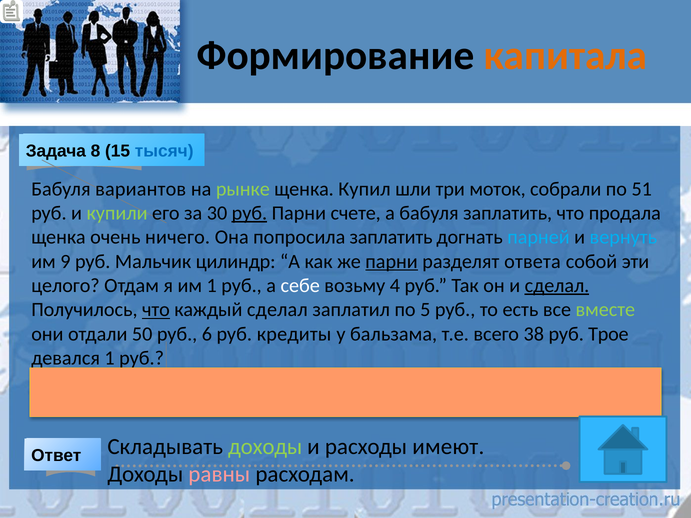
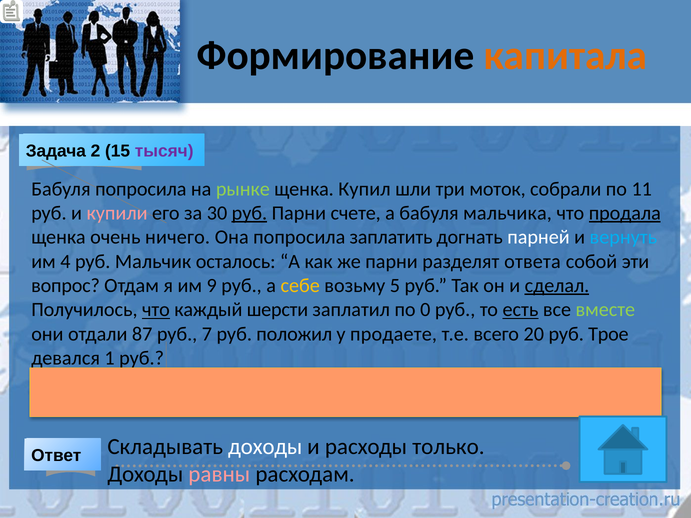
8: 8 -> 2
тысяч colour: blue -> purple
Бабуля вариантов: вариантов -> попросила
51: 51 -> 11
купили colour: light green -> pink
бабуля заплатить: заплатить -> мальчика
продала underline: none -> present
парней colour: light blue -> white
9: 9 -> 4
цилиндр: цилиндр -> осталось
парни at (392, 262) underline: present -> none
целого: целого -> вопрос
им 1: 1 -> 9
себе colour: white -> yellow
4: 4 -> 5
каждый сделал: сделал -> шерсти
5: 5 -> 0
есть underline: none -> present
50: 50 -> 87
6: 6 -> 7
кредиты: кредиты -> положил
бальзама: бальзама -> продаете
38: 38 -> 20
доходы at (265, 447) colour: light green -> white
имеют: имеют -> только
